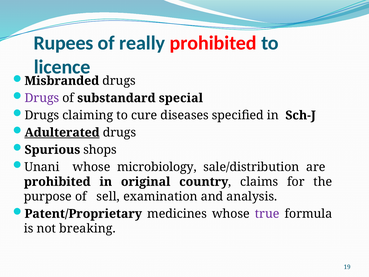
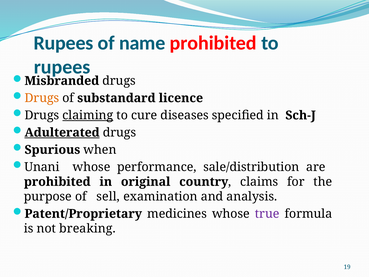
really: really -> name
licence at (62, 67): licence -> rupees
Drugs at (42, 98) colour: purple -> orange
special: special -> licence
claiming underline: none -> present
shops: shops -> when
microbiology: microbiology -> performance
